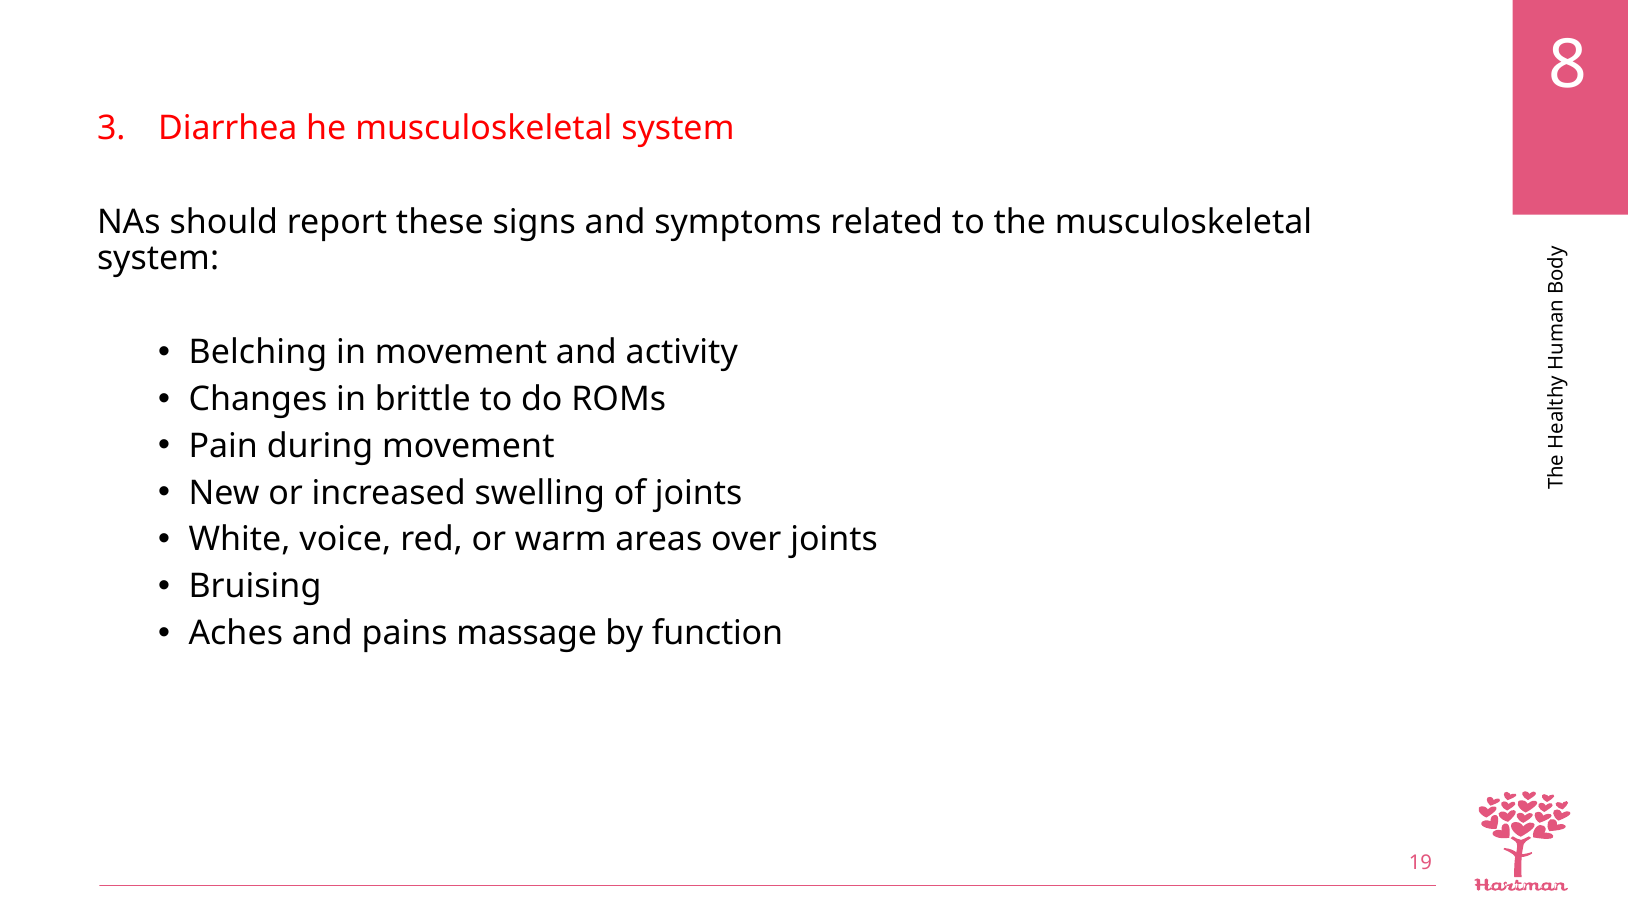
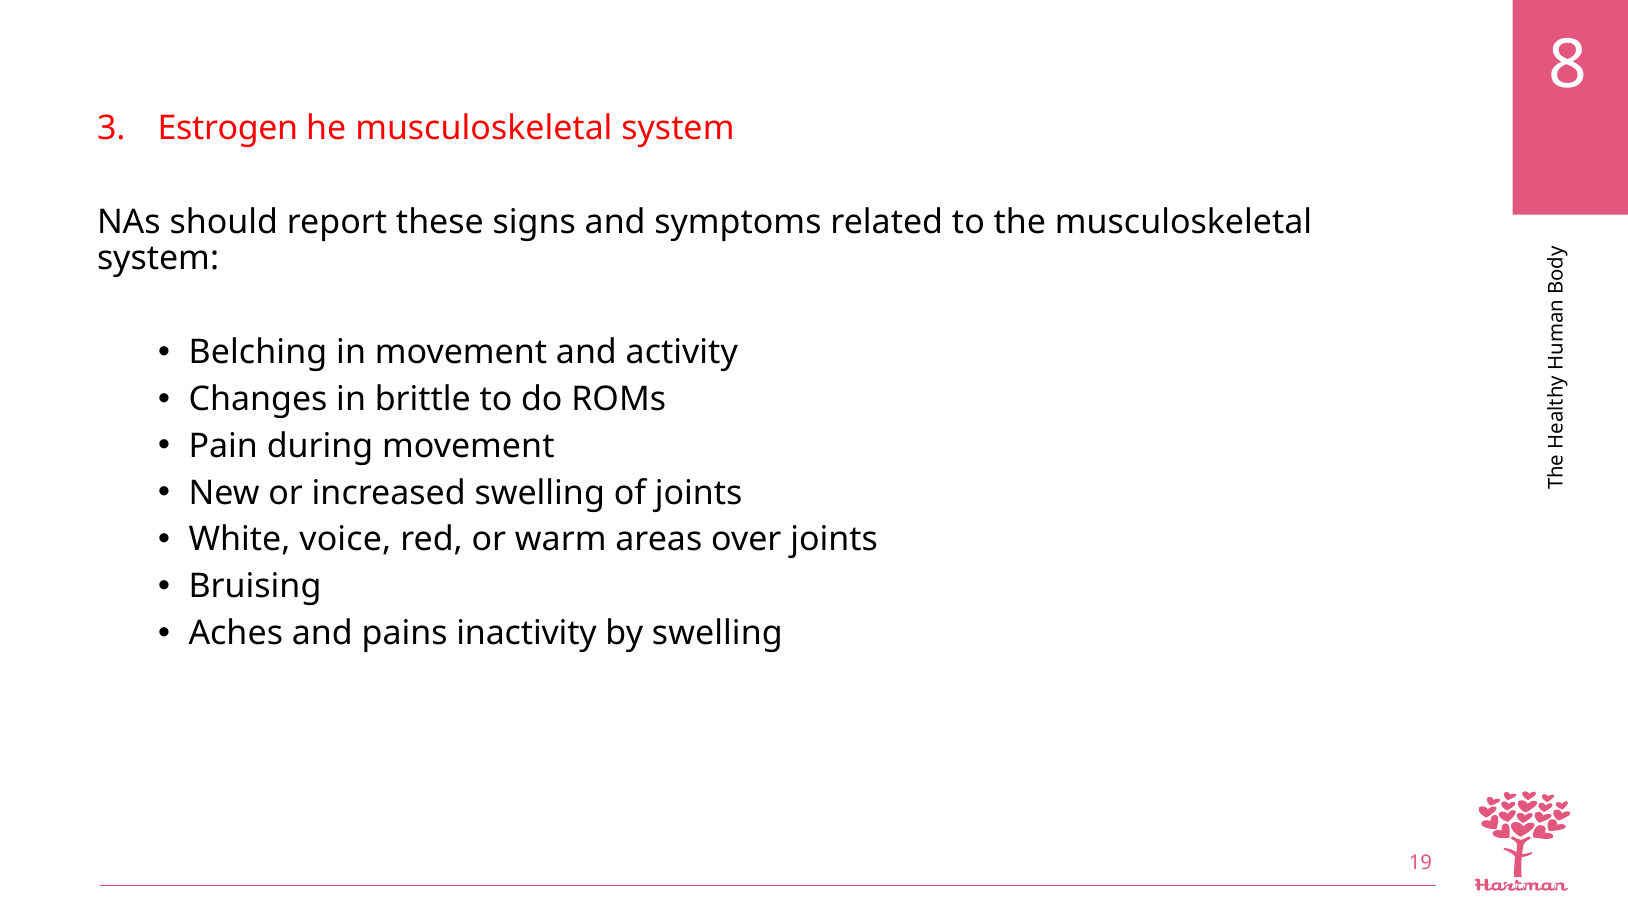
Diarrhea: Diarrhea -> Estrogen
massage: massage -> inactivity
by function: function -> swelling
